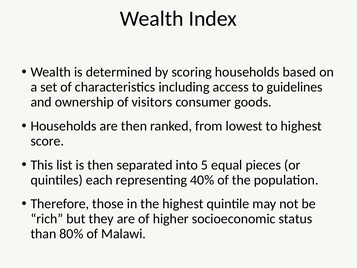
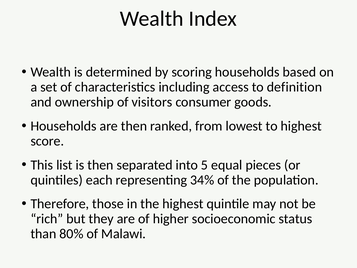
guidelines: guidelines -> definition
40%: 40% -> 34%
